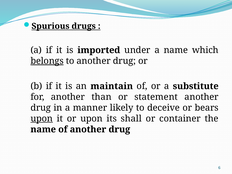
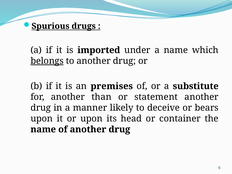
maintain: maintain -> premises
upon at (42, 119) underline: present -> none
shall: shall -> head
